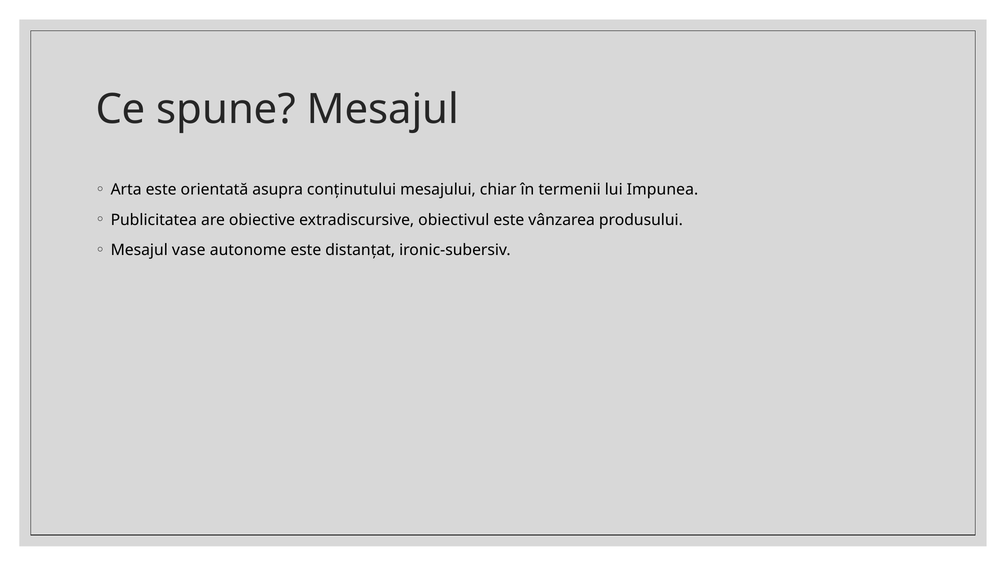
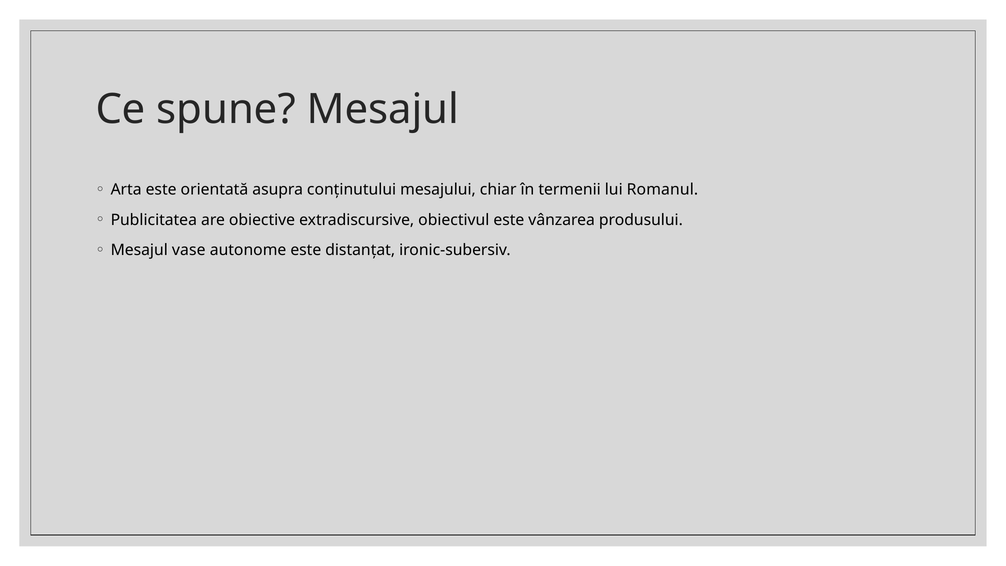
Impunea: Impunea -> Romanul
